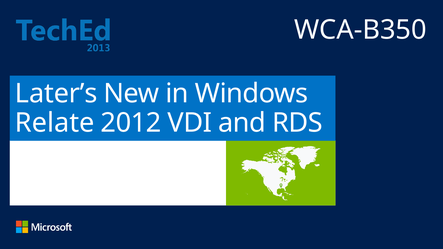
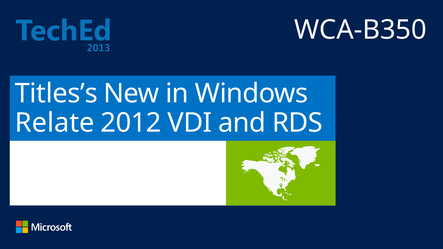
Later’s: Later’s -> Titles’s
